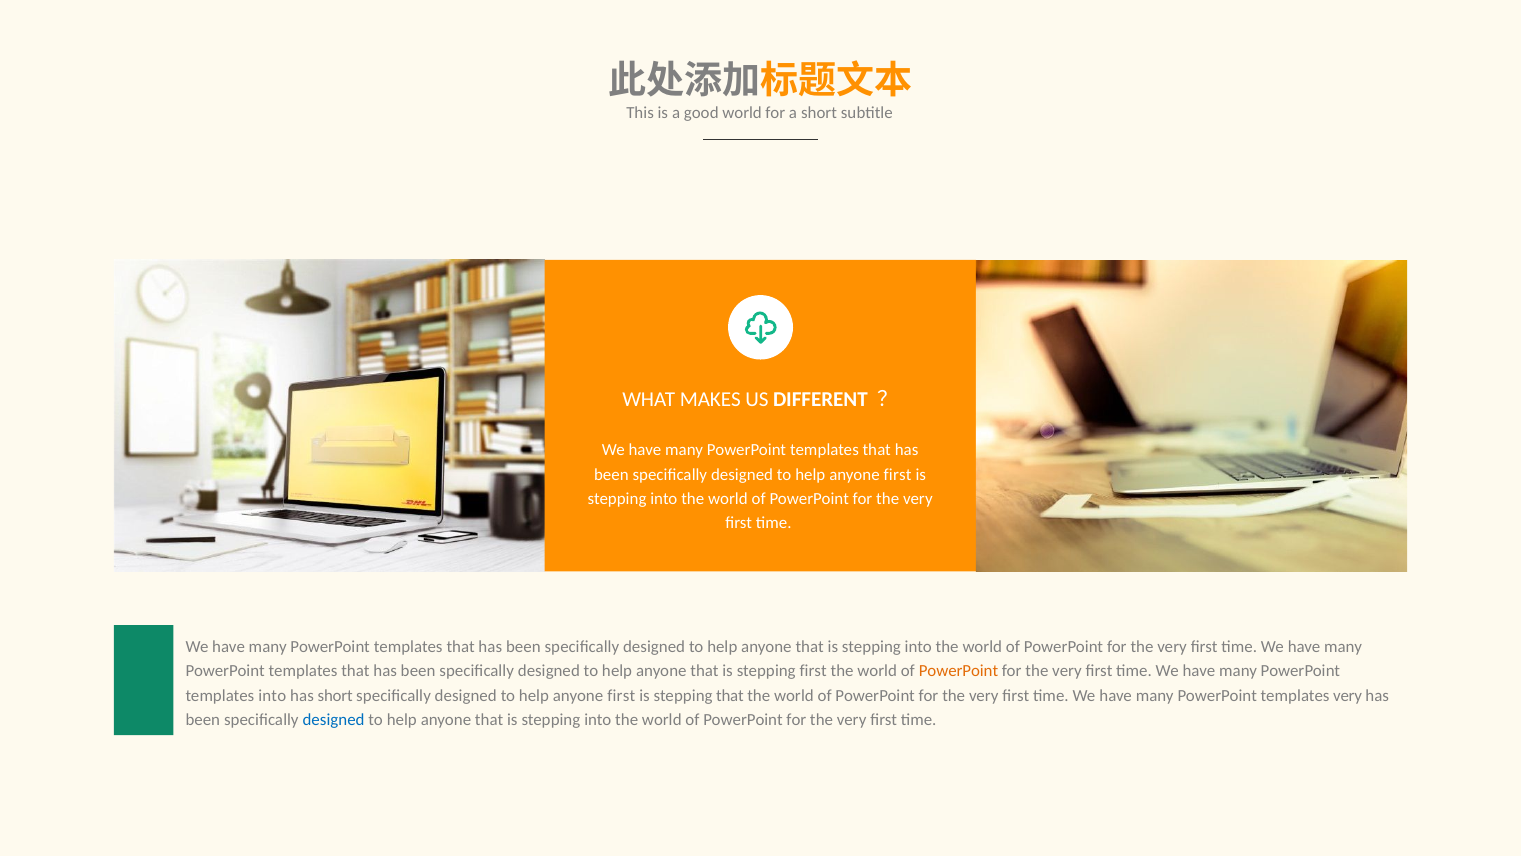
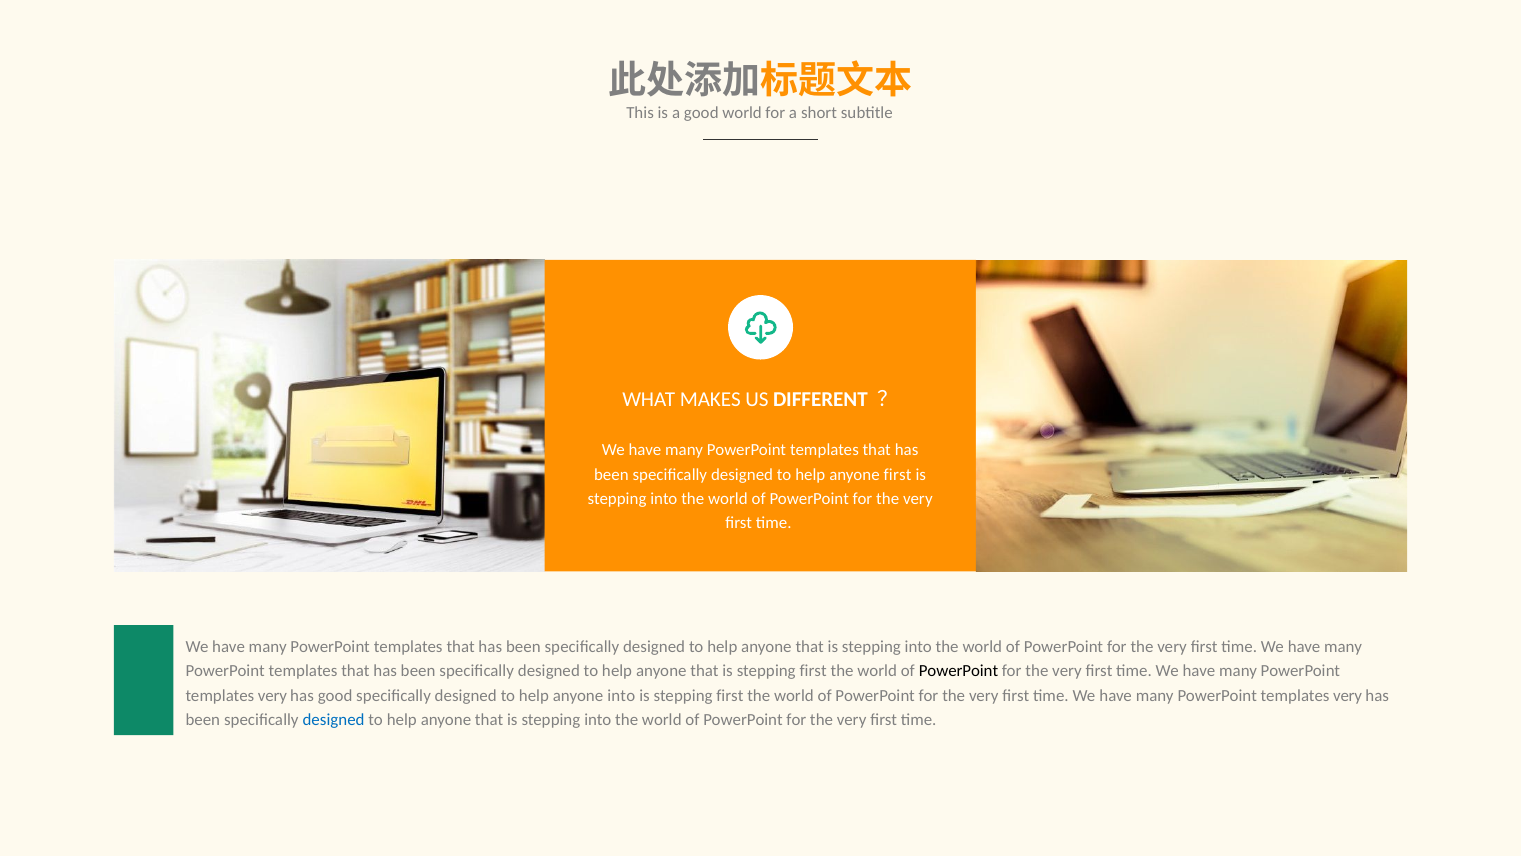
PowerPoint at (958, 671) colour: orange -> black
into at (272, 695): into -> very
has short: short -> good
first at (621, 695): first -> into
that at (730, 695): that -> first
